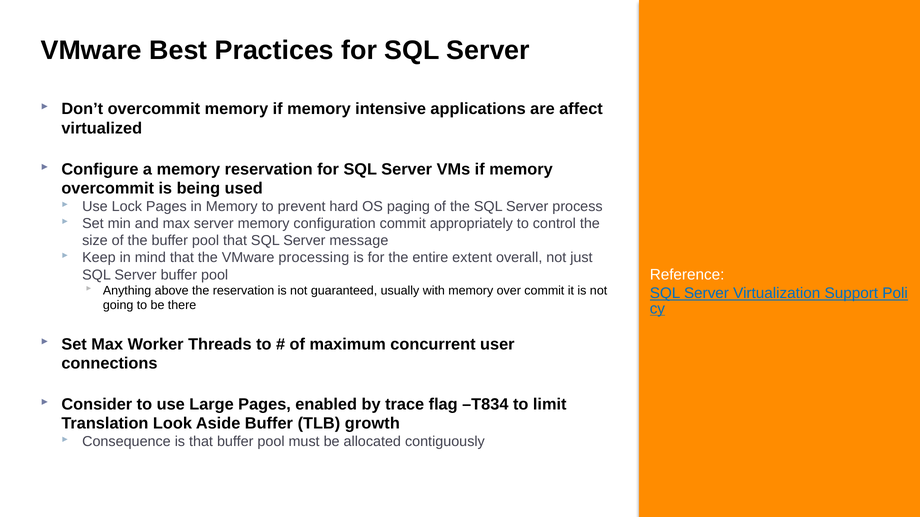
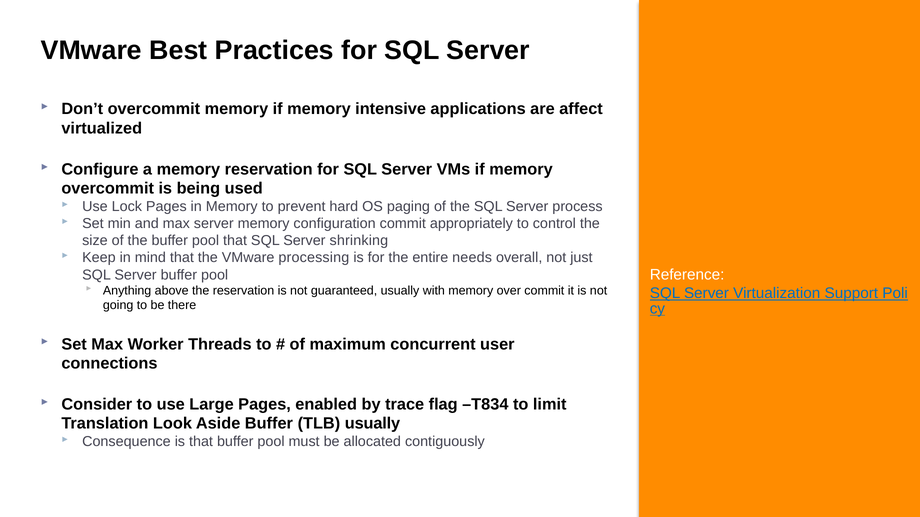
message: message -> shrinking
extent: extent -> needs
TLB growth: growth -> usually
